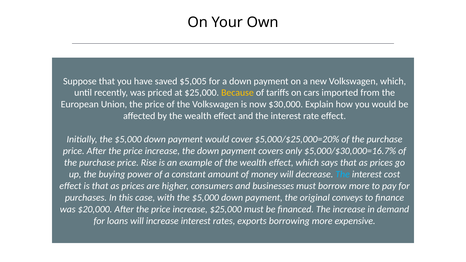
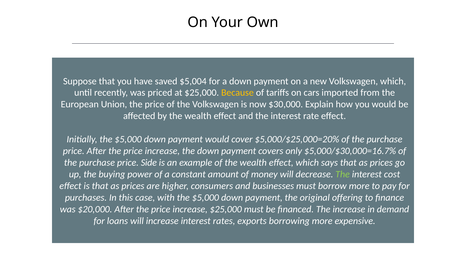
$5,005: $5,005 -> $5,004
Rise: Rise -> Side
The at (343, 174) colour: light blue -> light green
conveys: conveys -> offering
